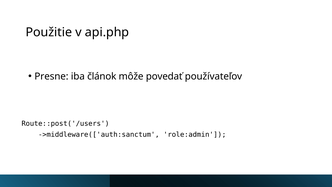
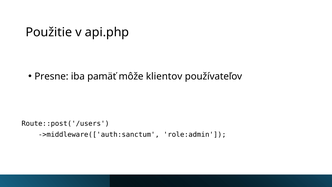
článok: článok -> pamäť
povedať: povedať -> klientov
